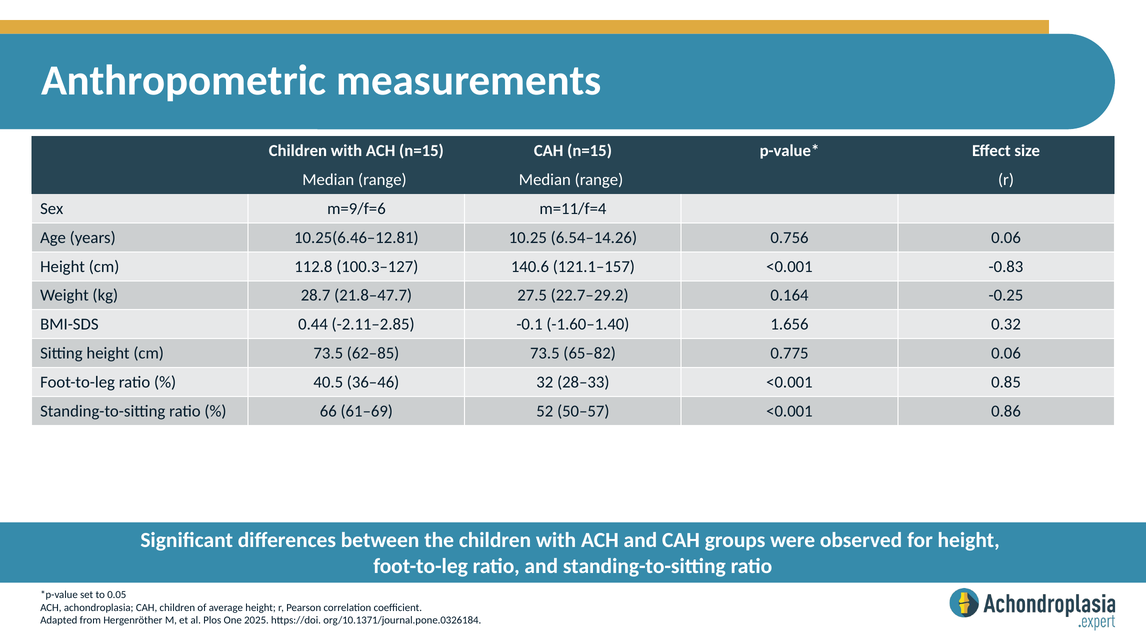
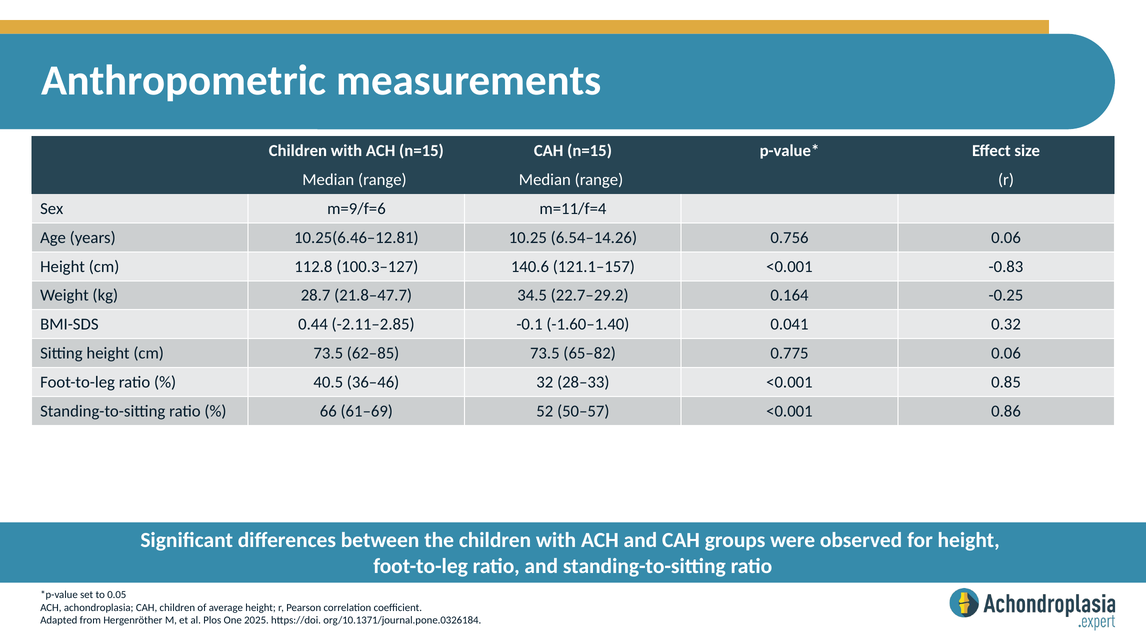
27.5: 27.5 -> 34.5
1.656: 1.656 -> 0.041
